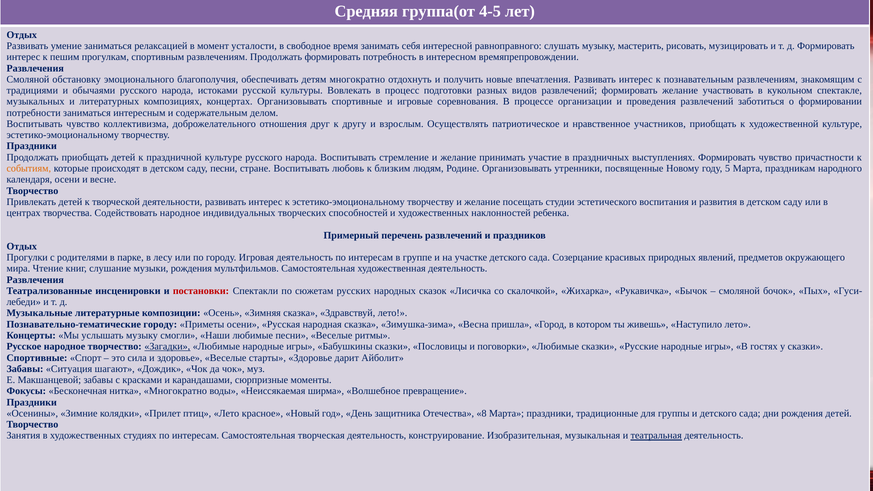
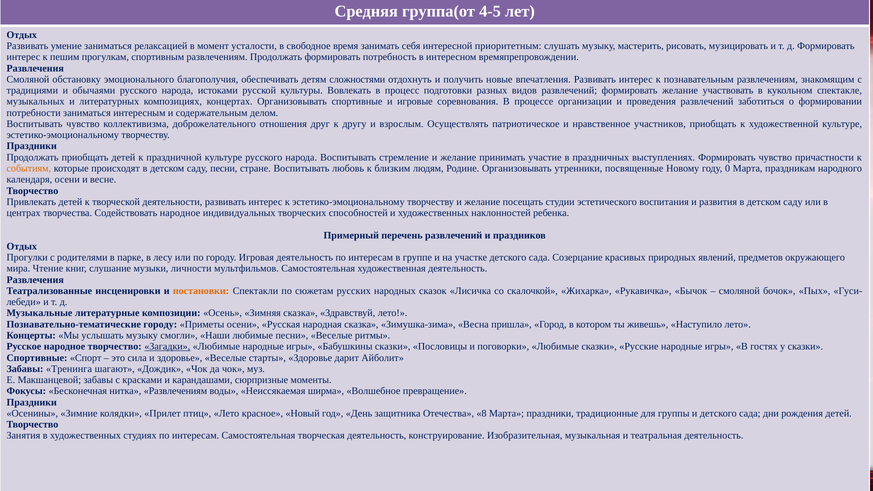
равноправного: равноправного -> приоритетным
детям многократно: многократно -> сложностями
5: 5 -> 0
музыки рождения: рождения -> личности
постановки colour: red -> orange
Ситуация: Ситуация -> Тренинга
нитка Многократно: Многократно -> Развлечениям
театральная underline: present -> none
